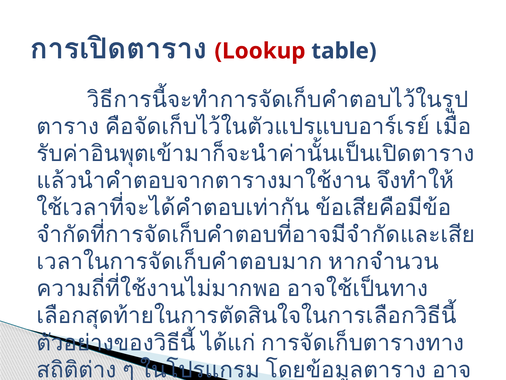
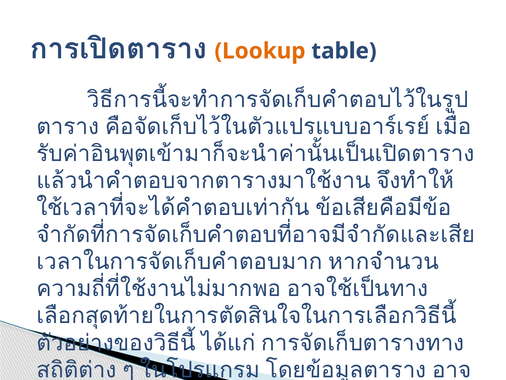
Lookup colour: red -> orange
